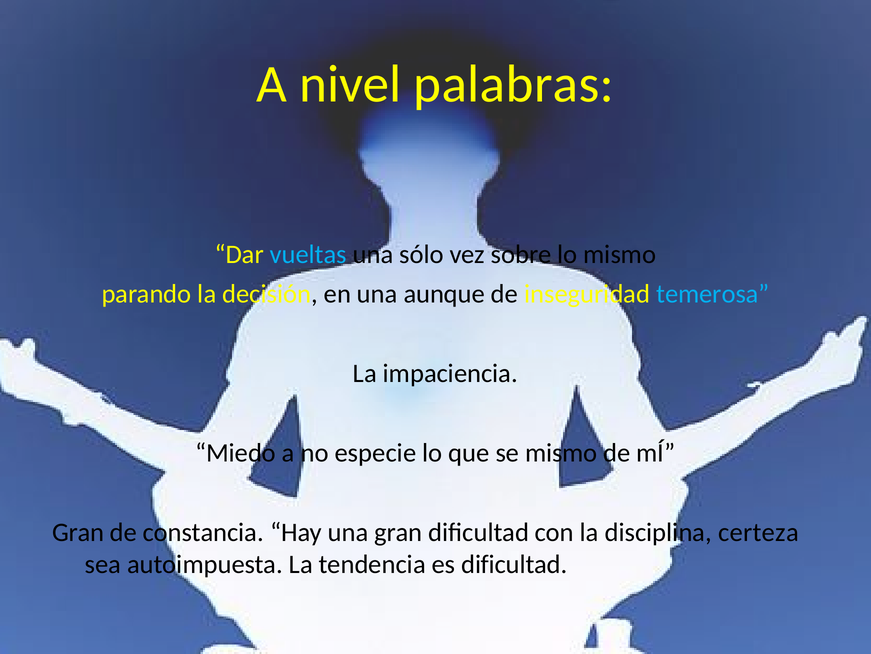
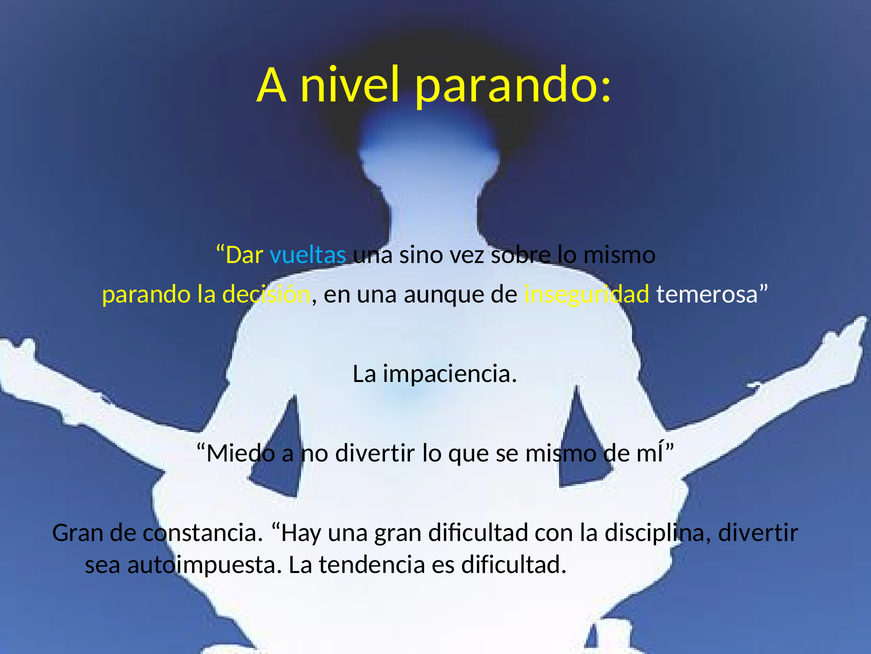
nivel palabras: palabras -> parando
sólo: sólo -> sino
temerosa colour: light blue -> white
no especie: especie -> divertir
disciplina certeza: certeza -> divertir
